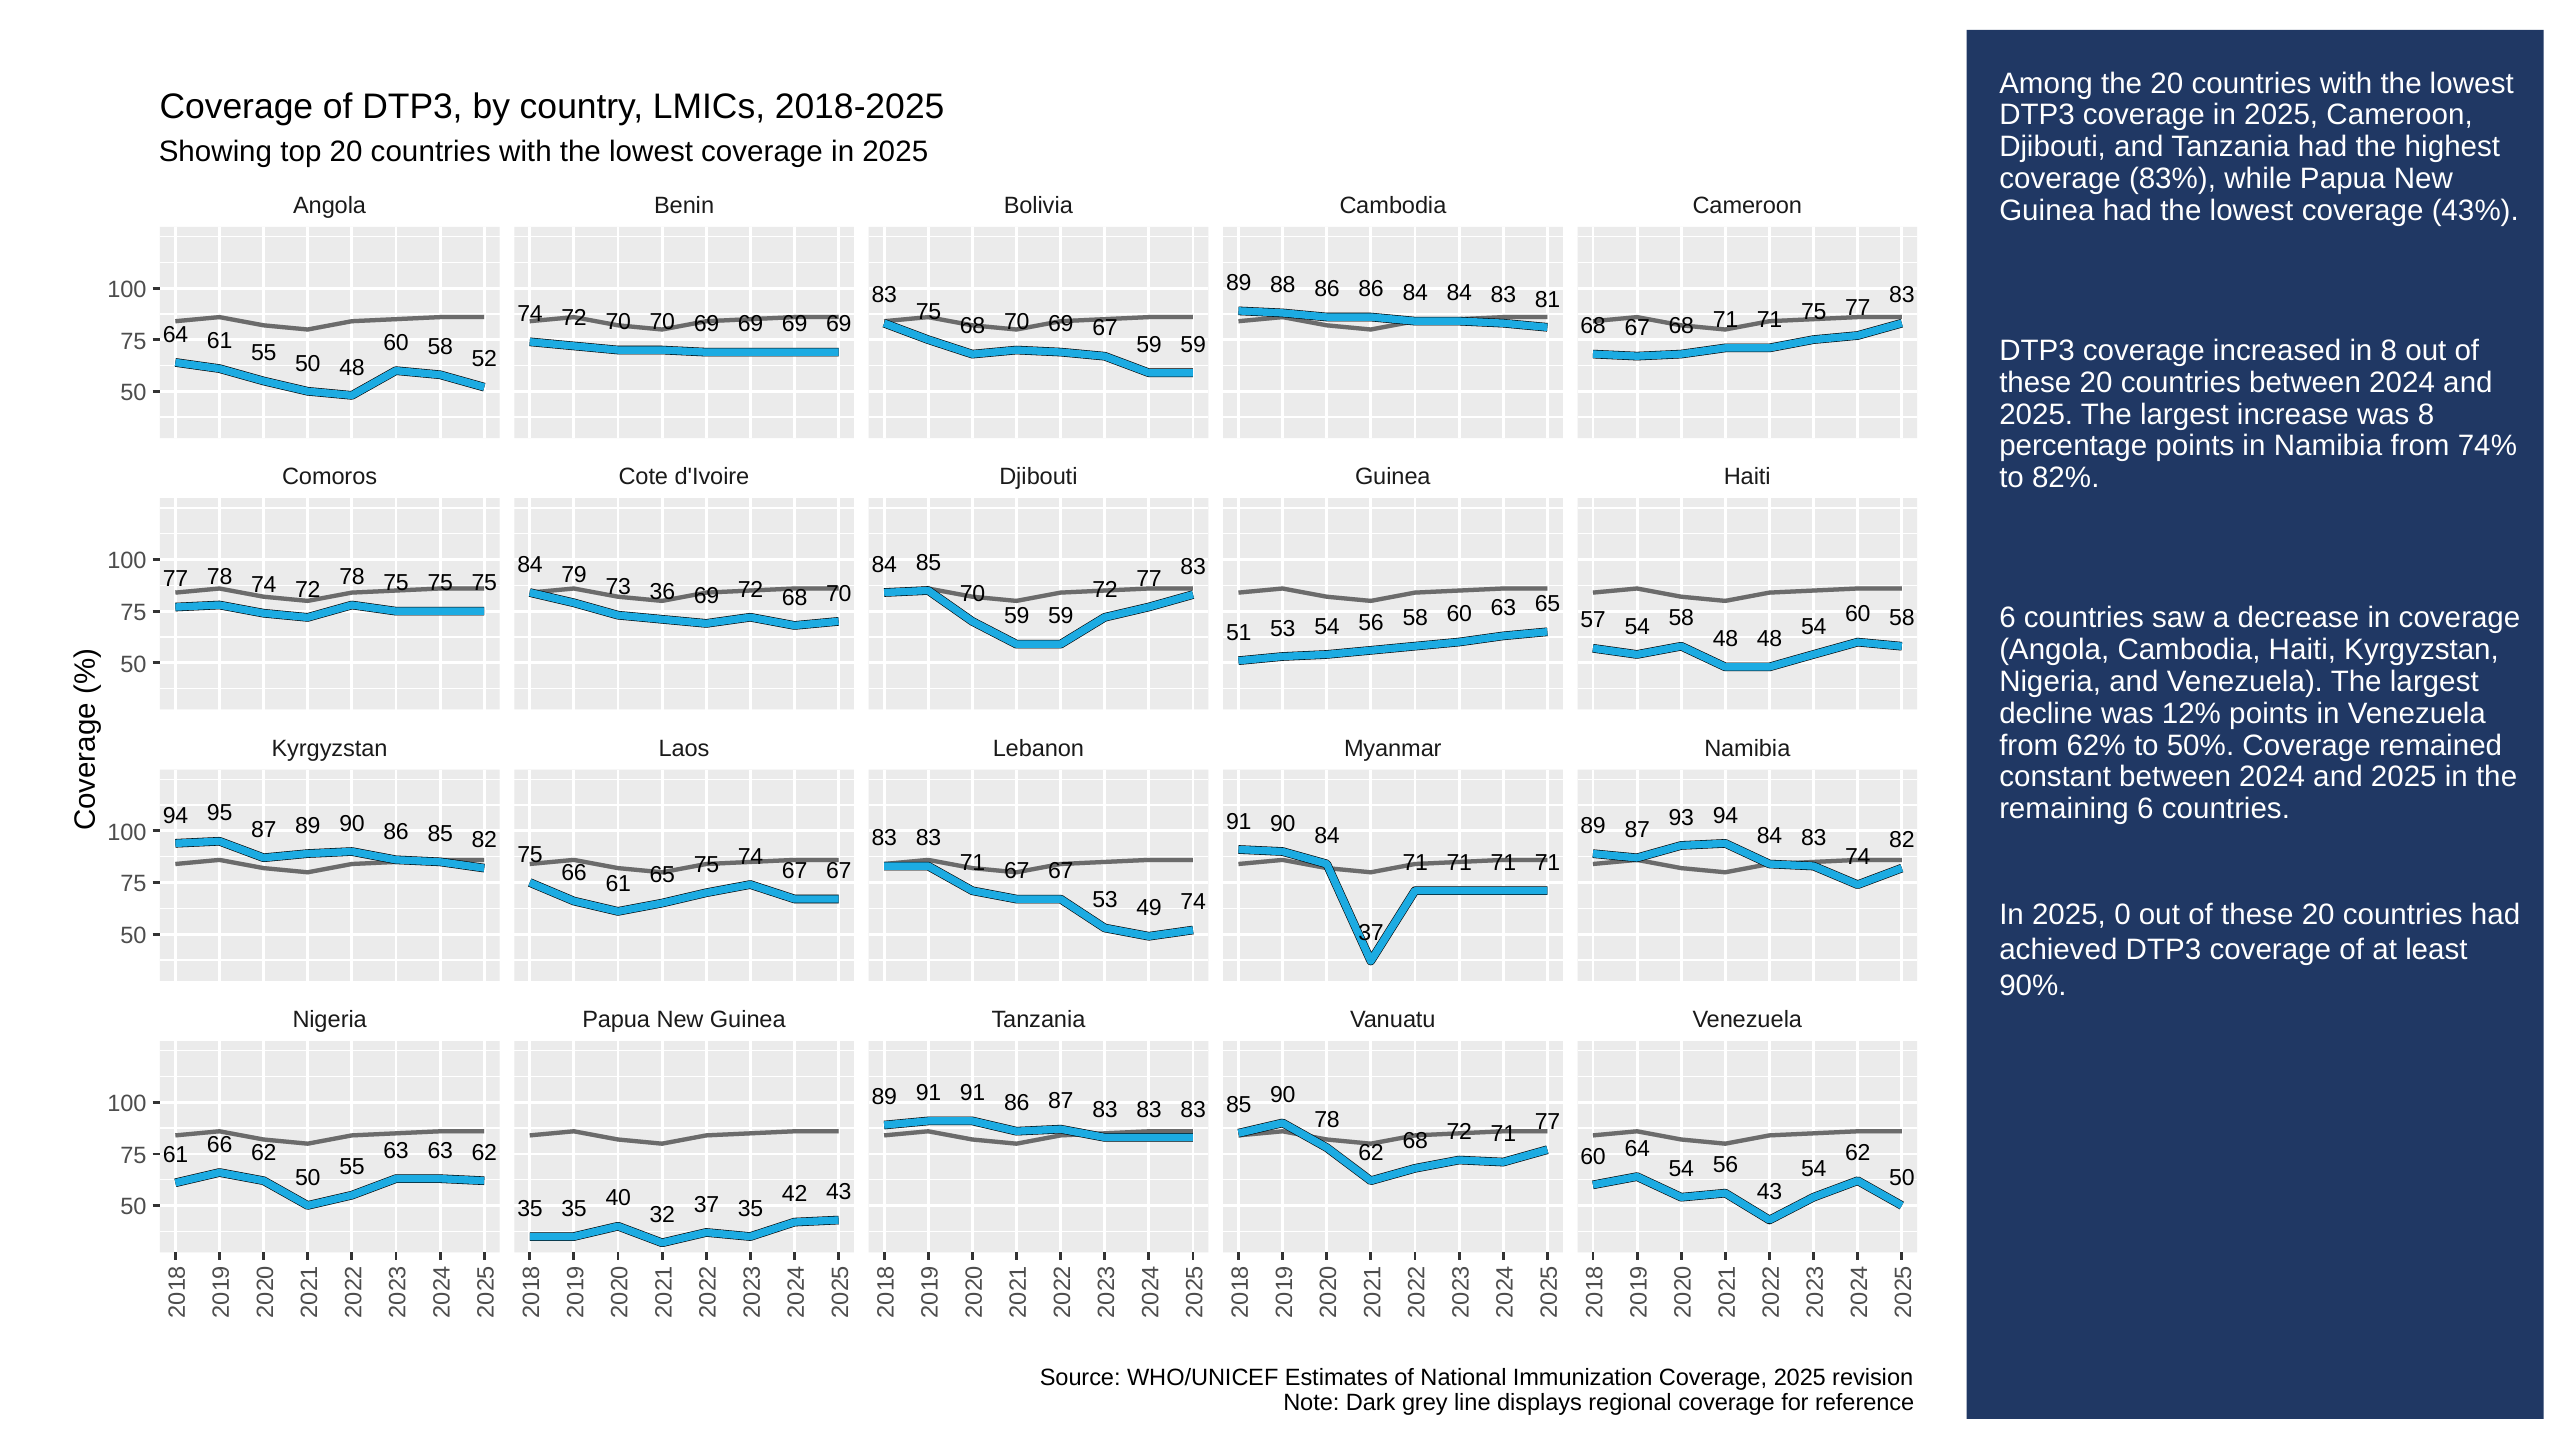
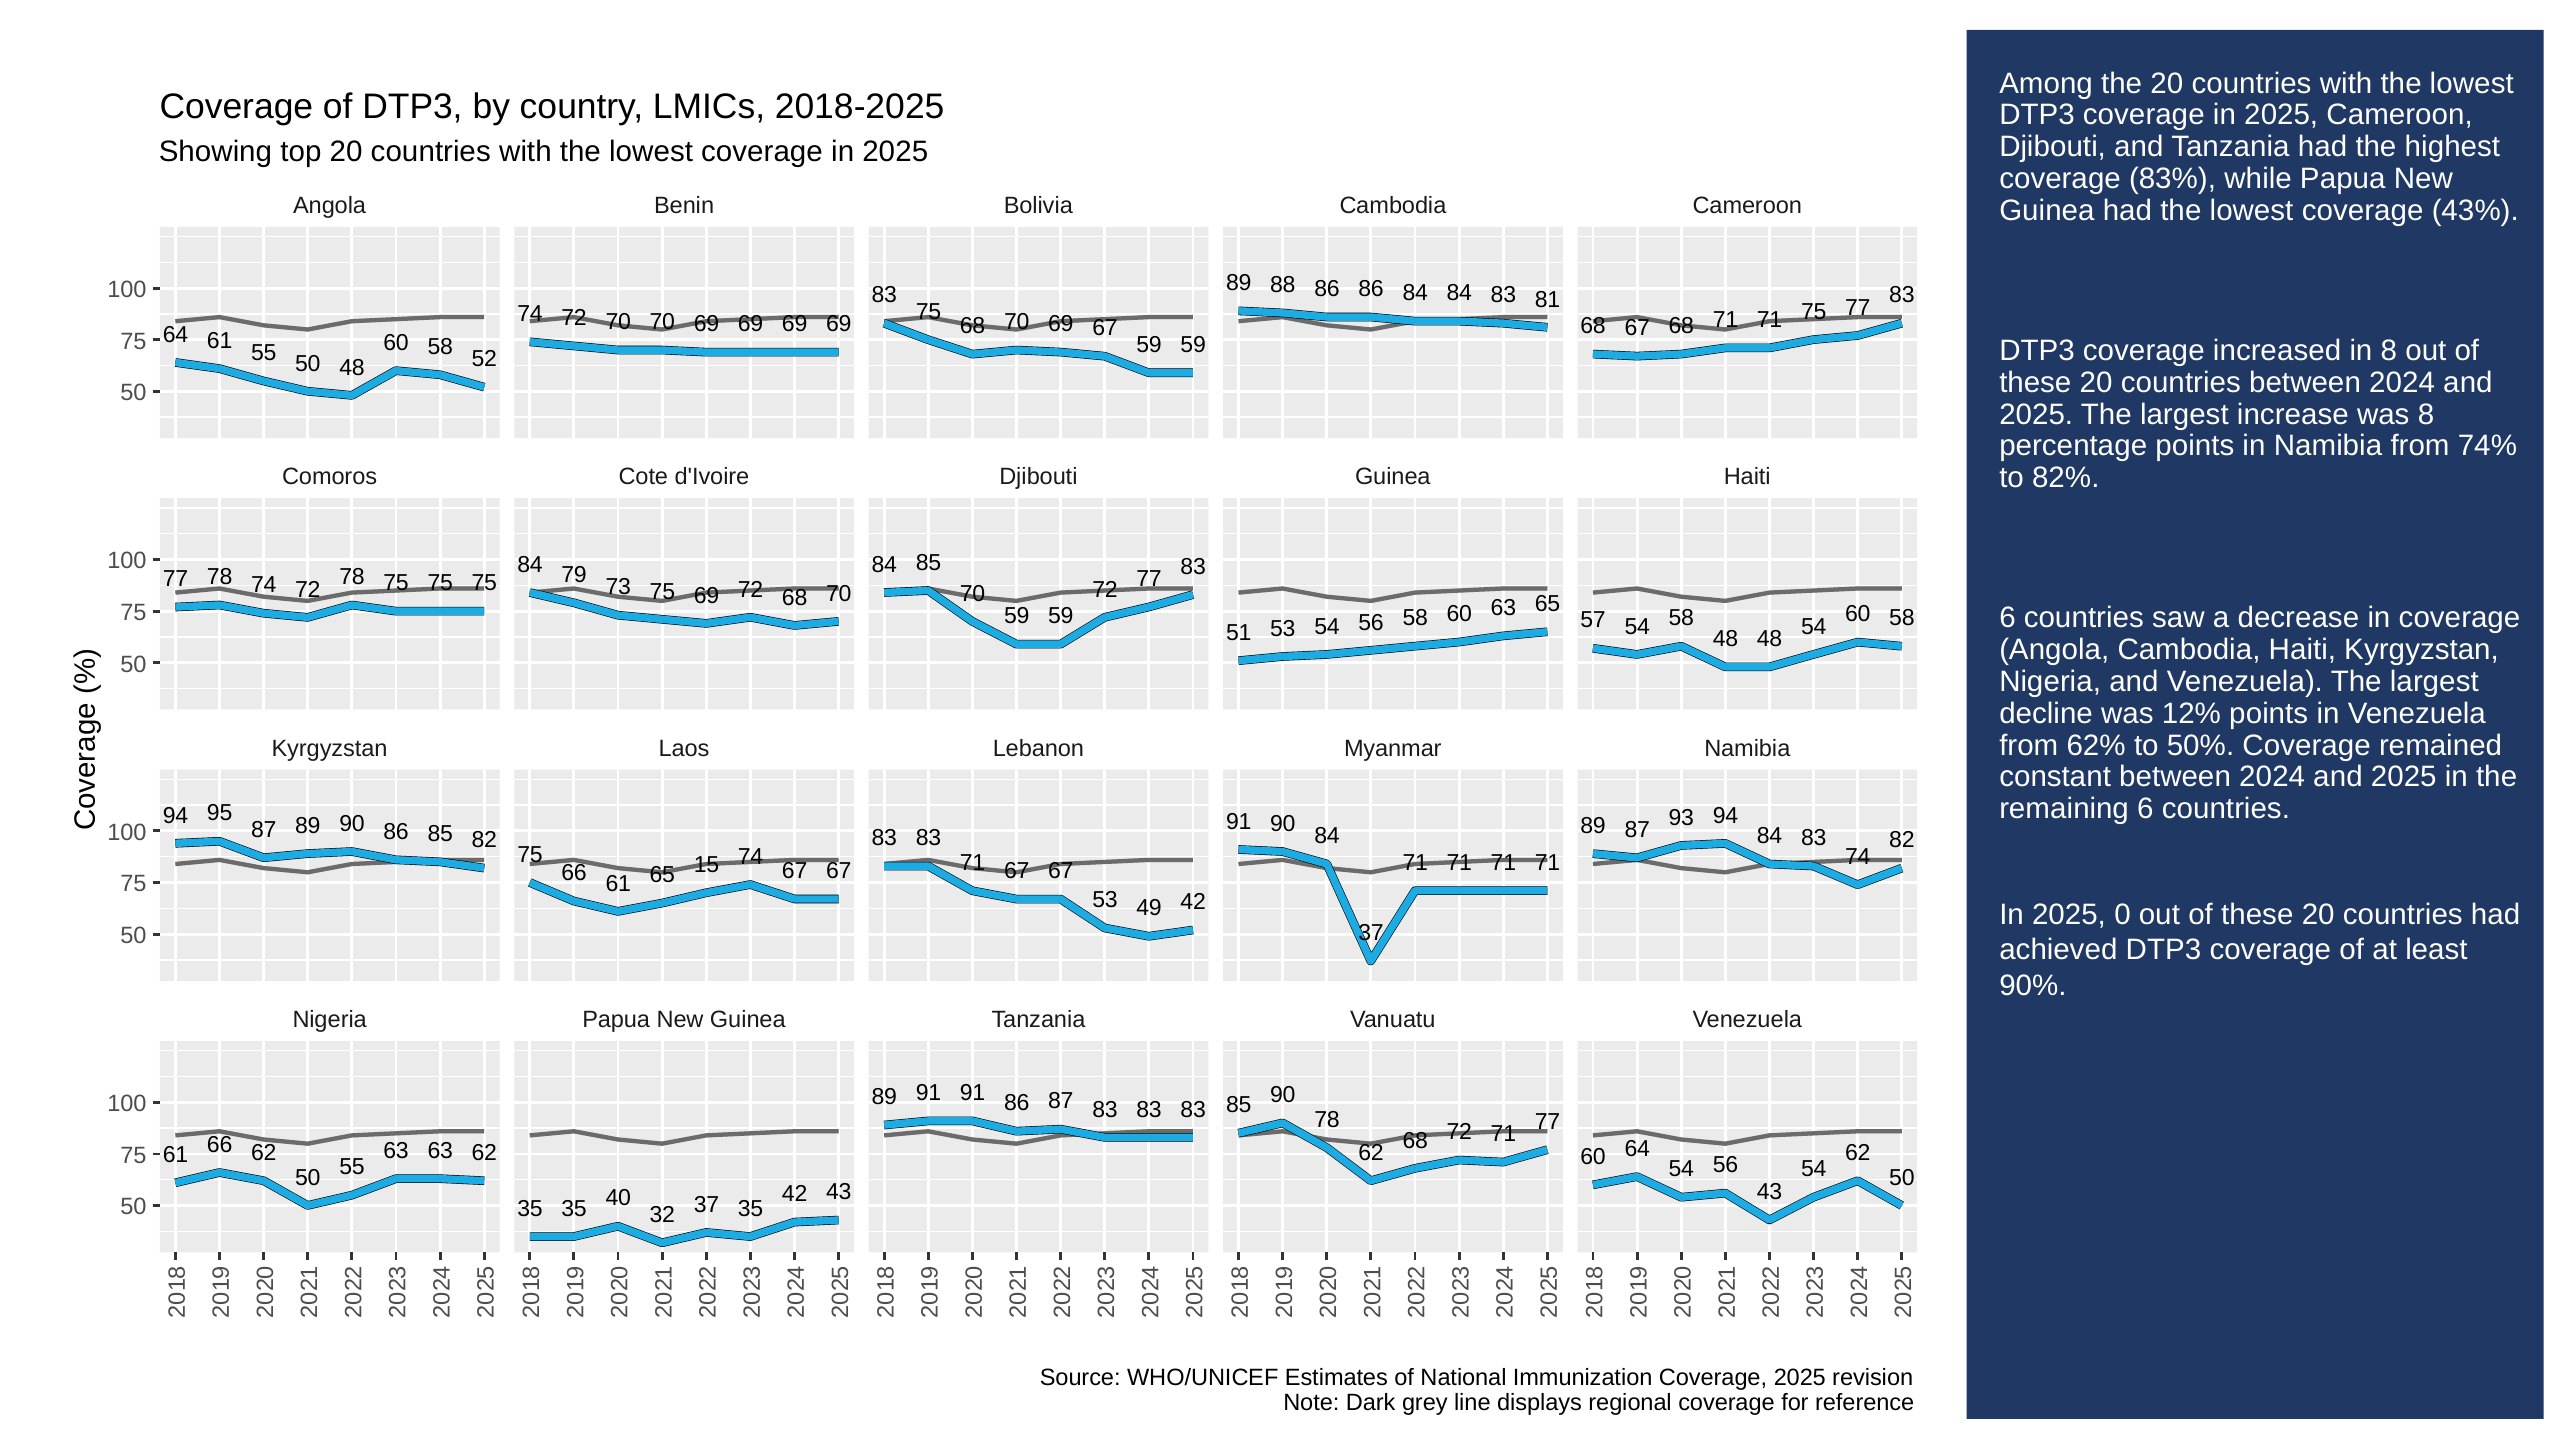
73 36: 36 -> 75
65 75: 75 -> 15
49 74: 74 -> 42
